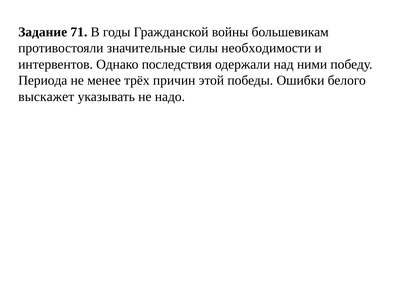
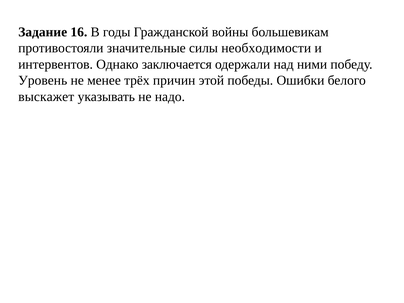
71: 71 -> 16
последствия: последствия -> заключается
Периода: Периода -> Уровень
